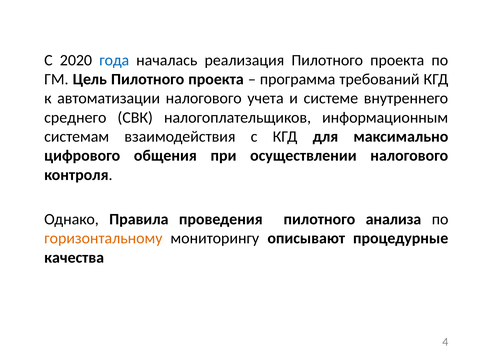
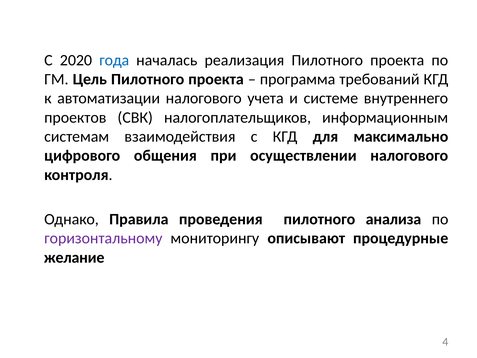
среднего: среднего -> проектов
горизонтальному colour: orange -> purple
качества: качества -> желание
